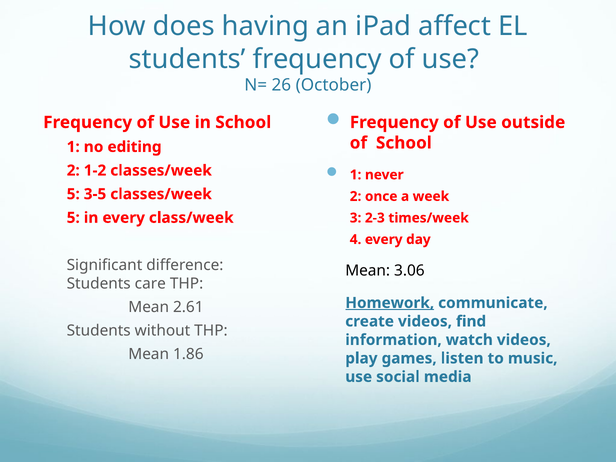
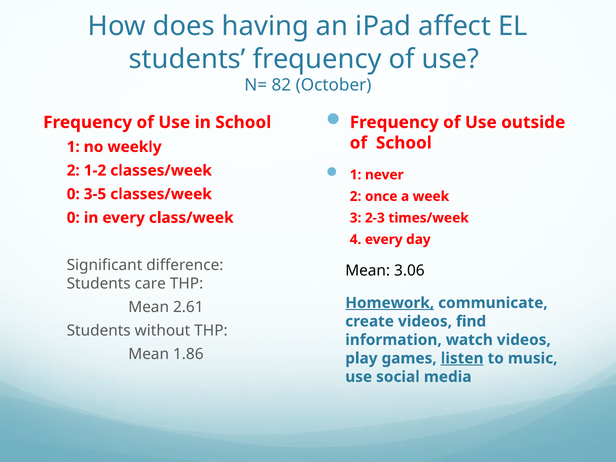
26: 26 -> 82
editing: editing -> weekly
5 at (73, 194): 5 -> 0
5 at (73, 218): 5 -> 0
listen underline: none -> present
